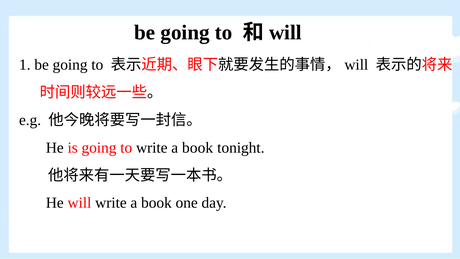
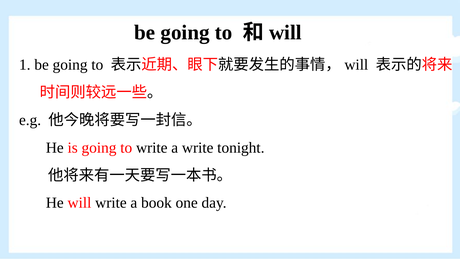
to write a book: book -> write
